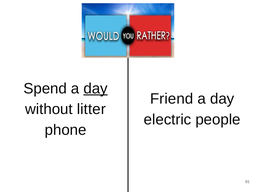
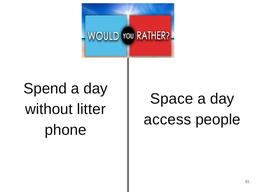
day at (96, 88) underline: present -> none
Friend: Friend -> Space
electric: electric -> access
